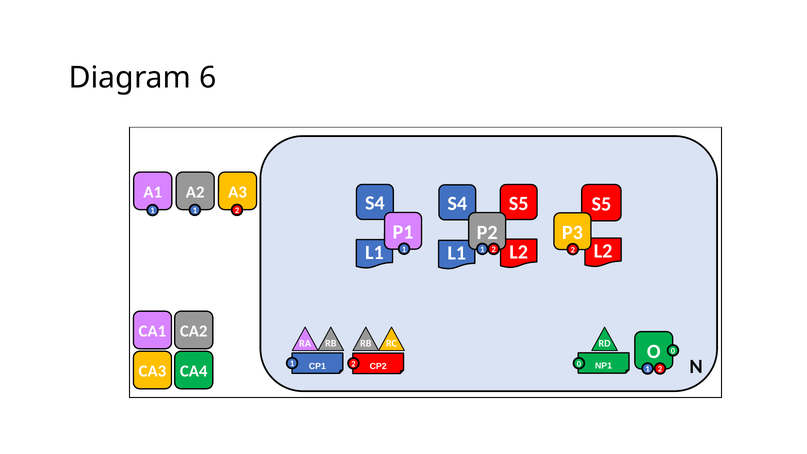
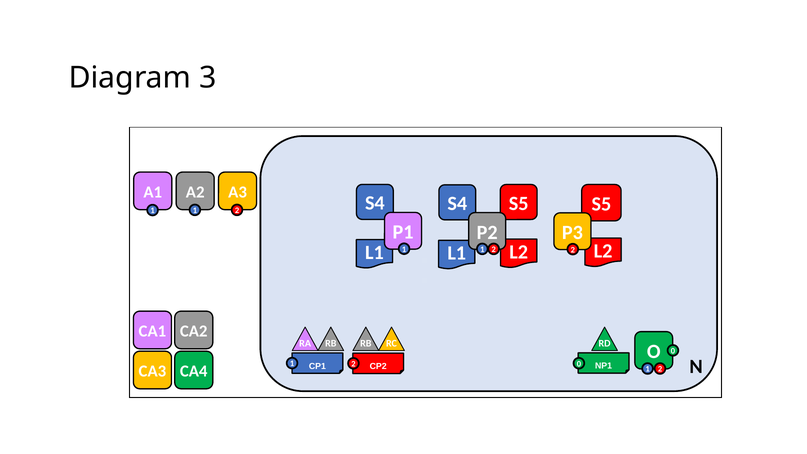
6: 6 -> 3
